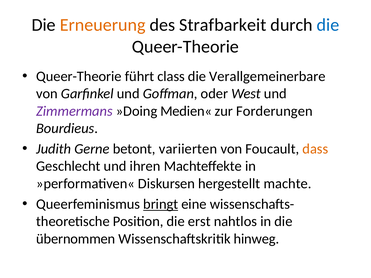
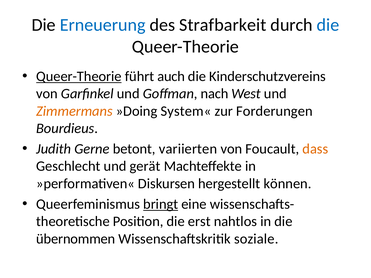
Erneuerung colour: orange -> blue
Queer-Theorie at (79, 76) underline: none -> present
class: class -> auch
Verallgemeinerbare: Verallgemeinerbare -> Kinderschutzvereins
oder: oder -> nach
Zimmermans colour: purple -> orange
Medien«: Medien« -> System«
ihren: ihren -> gerät
machte: machte -> können
hinweg: hinweg -> soziale
